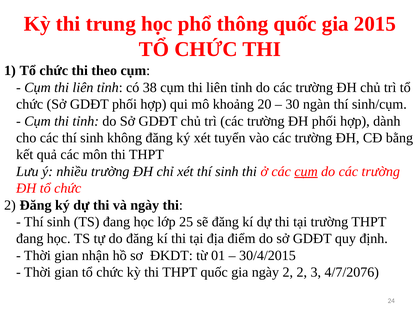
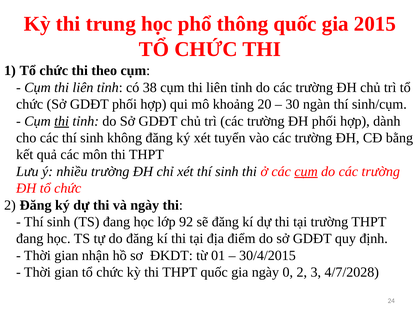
thi at (62, 121) underline: none -> present
25: 25 -> 92
ngày 2: 2 -> 0
4/7/2076: 4/7/2076 -> 4/7/2028
